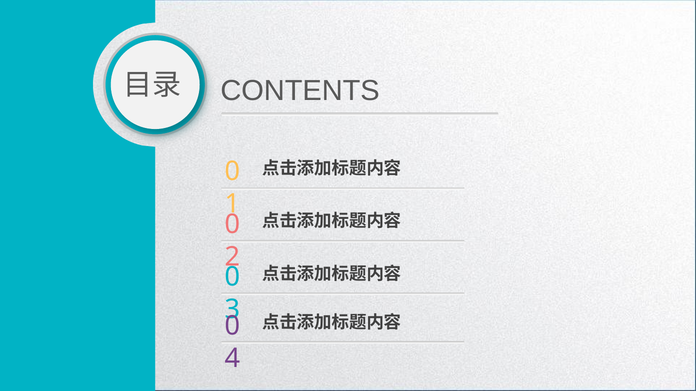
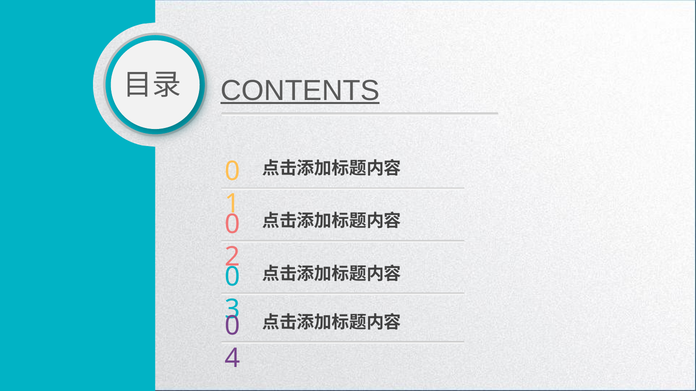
CONTENTS underline: none -> present
